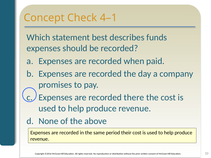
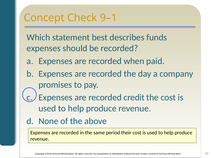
4–1: 4–1 -> 9–1
there: there -> credit
